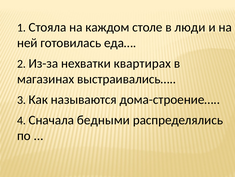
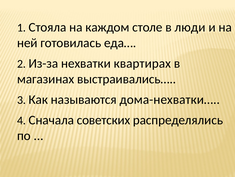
дома-строение…: дома-строение… -> дома-нехватки…
бедными: бедными -> советских
